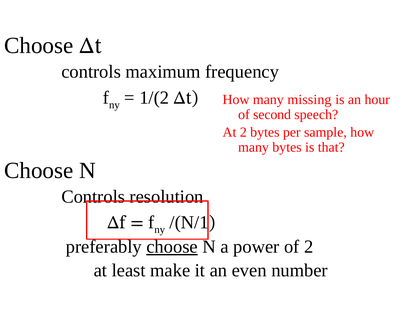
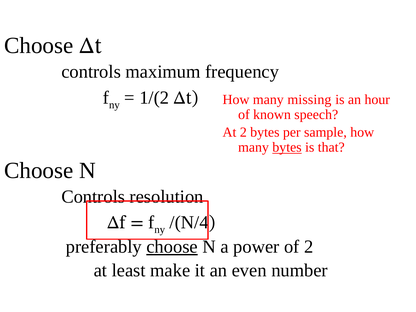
second: second -> known
bytes at (287, 147) underline: none -> present
/(N/1: /(N/1 -> /(N/4
